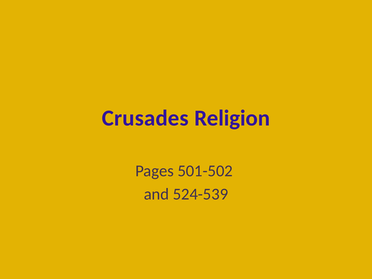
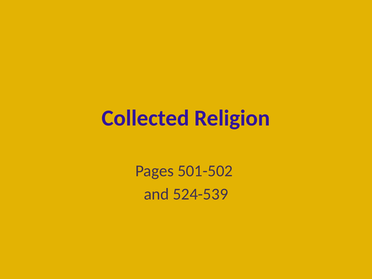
Crusades: Crusades -> Collected
